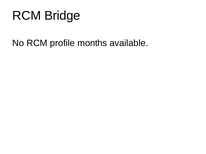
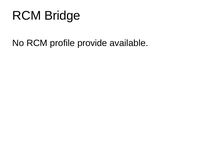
months: months -> provide
